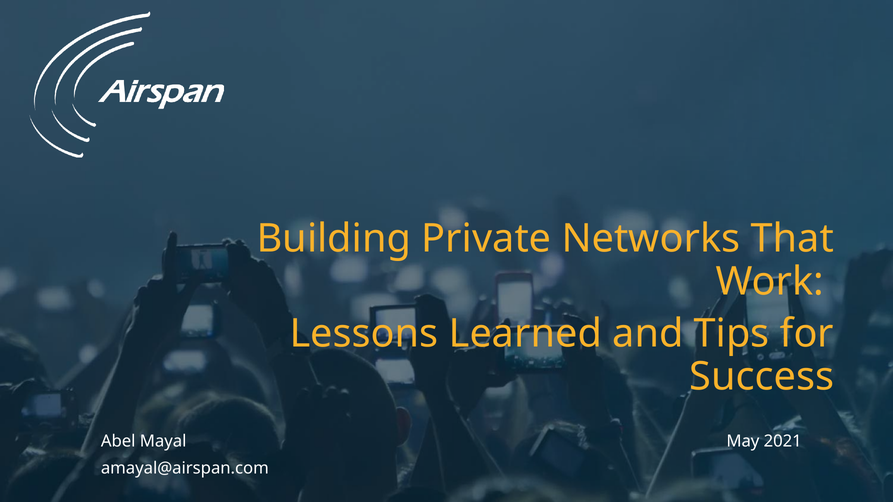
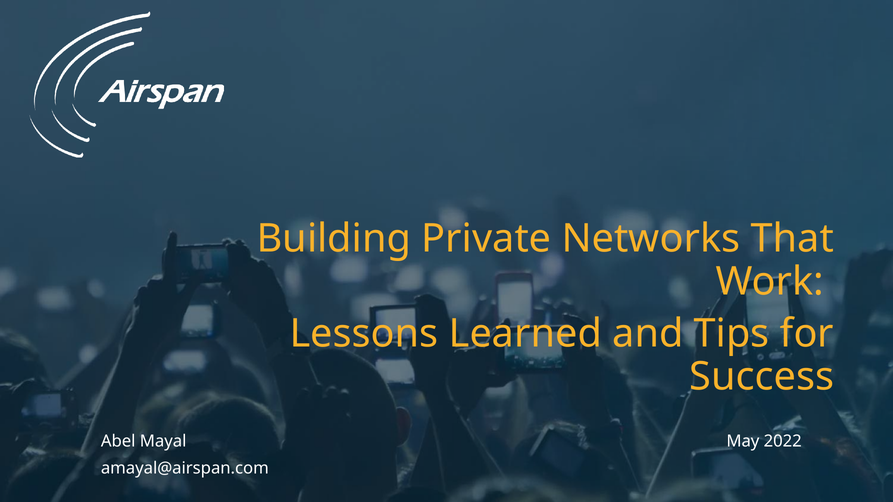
2021: 2021 -> 2022
